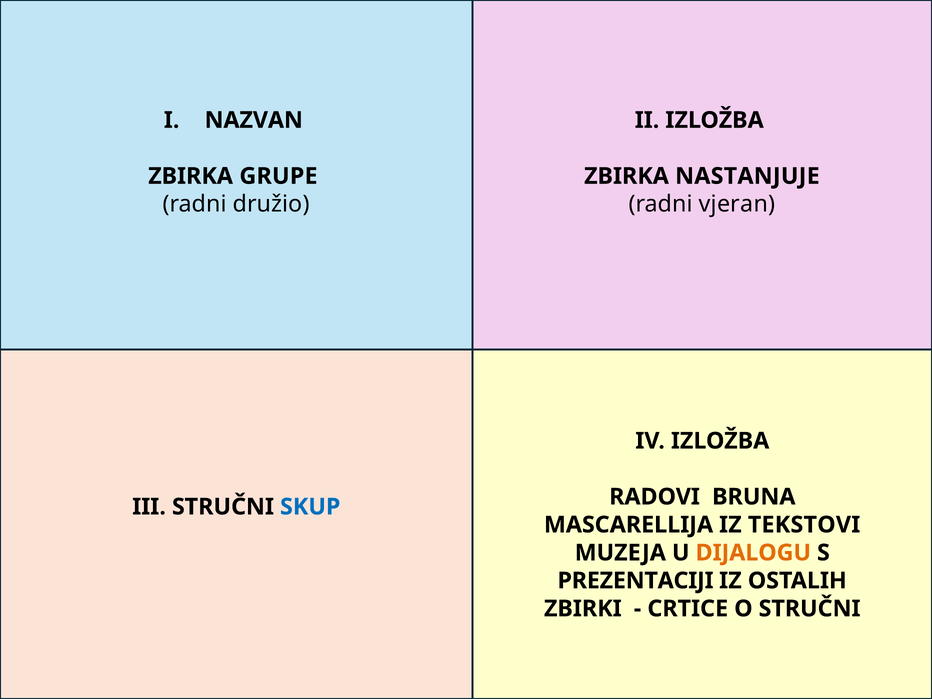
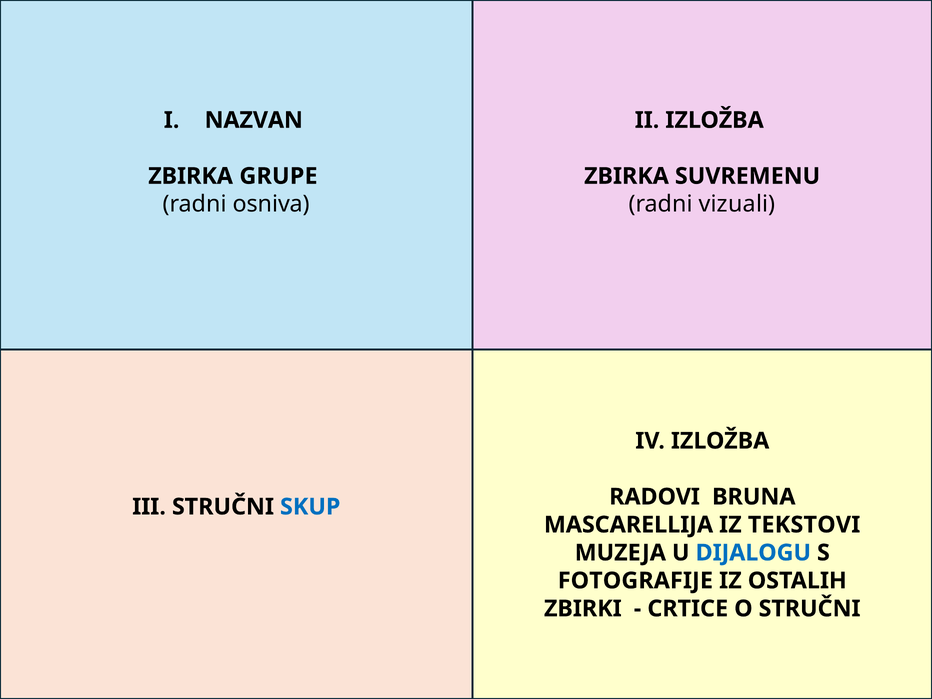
NASTANJUJE: NASTANJUJE -> SUVREMENU
družio: družio -> osniva
vjeran: vjeran -> vizuali
DIJALOGU colour: orange -> blue
PREZENTACIJI: PREZENTACIJI -> FOTOGRAFIJE
